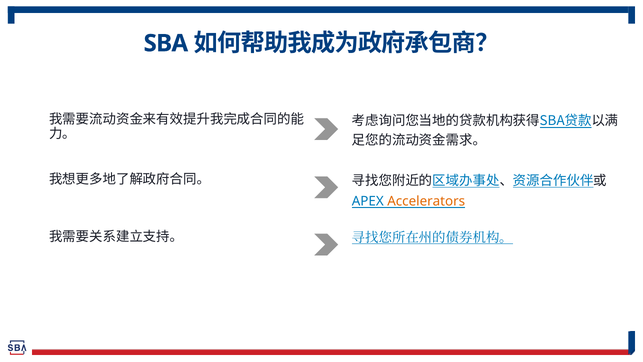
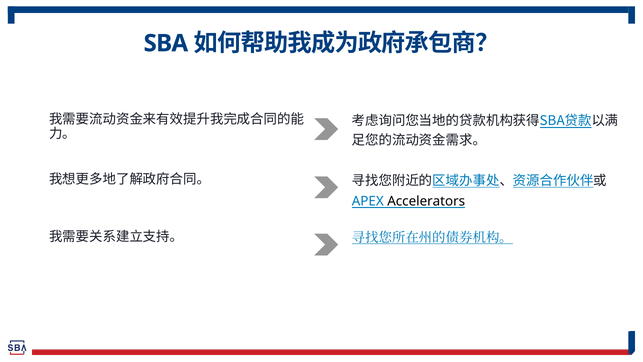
Accelerators colour: orange -> black
